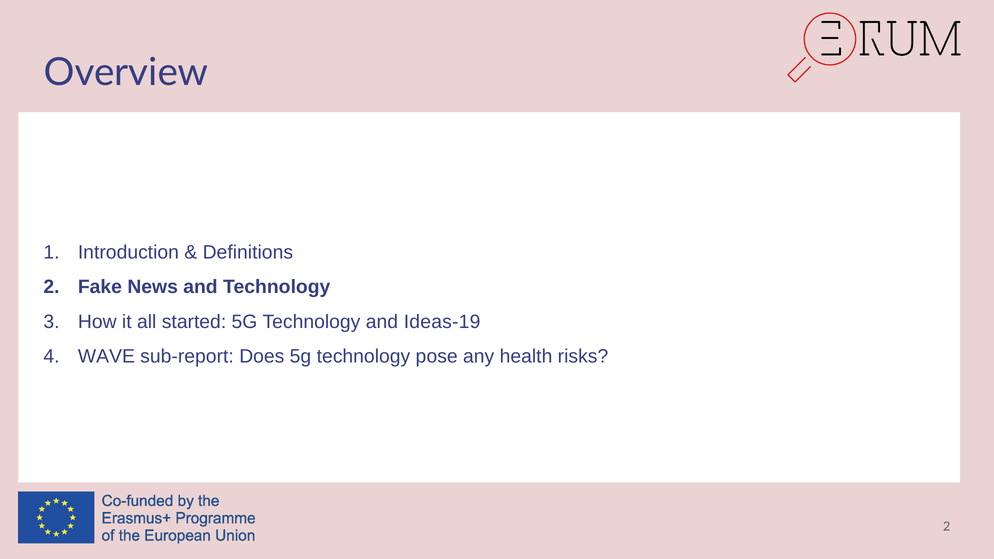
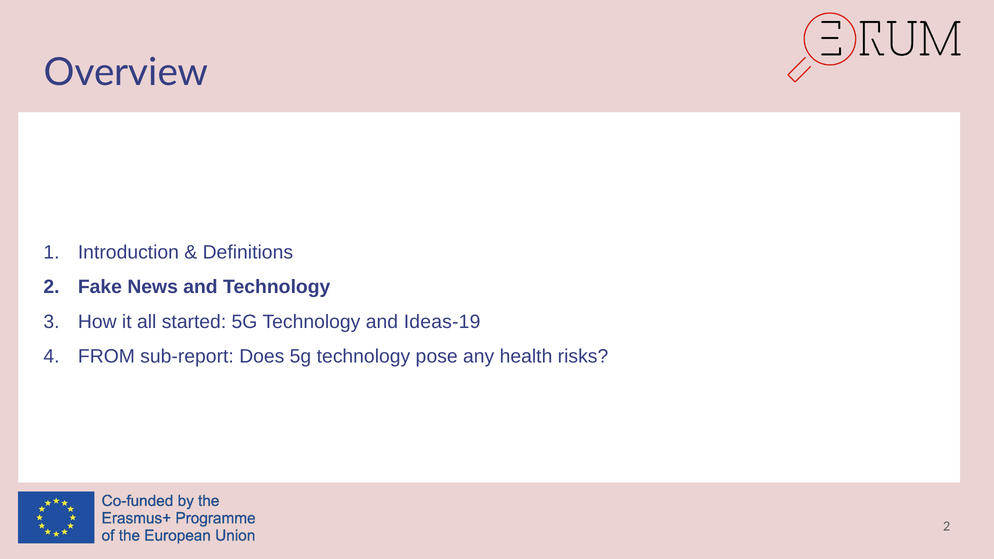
WAVE: WAVE -> FROM
